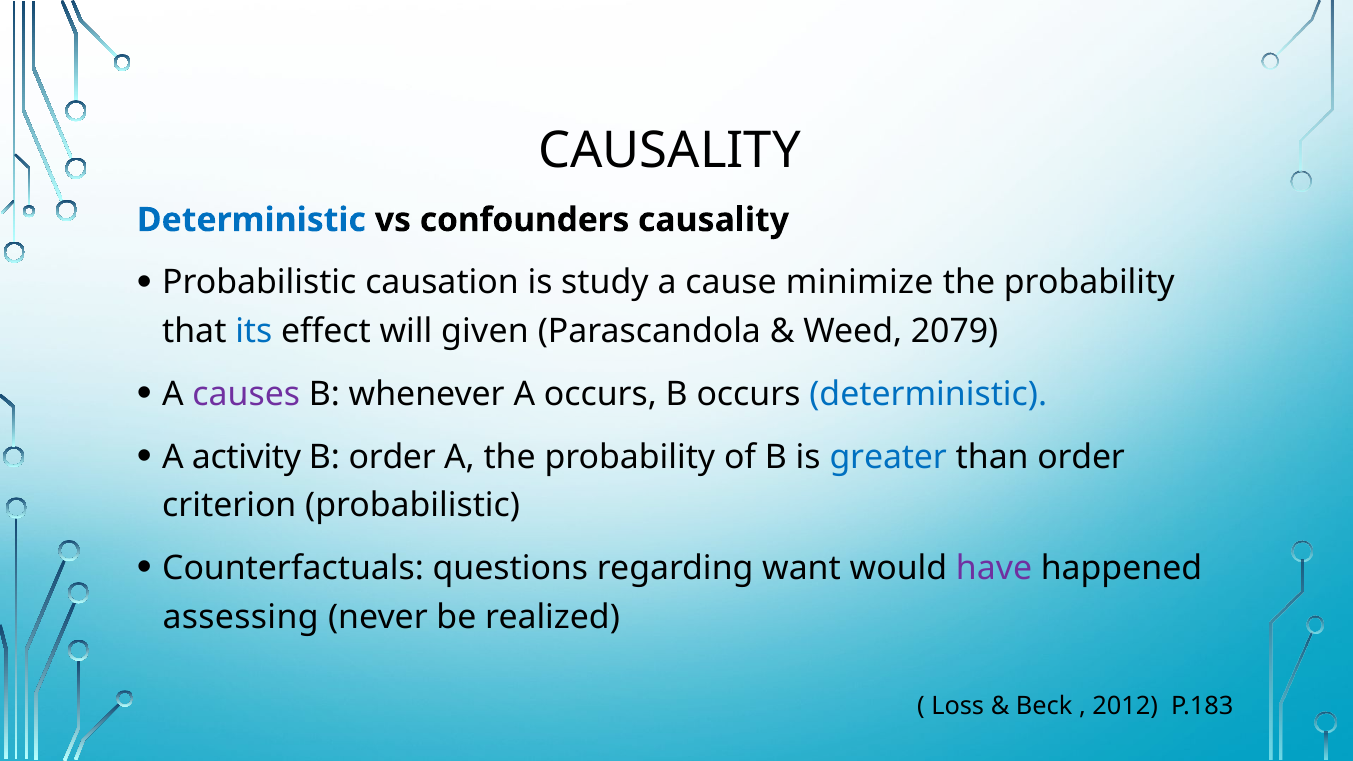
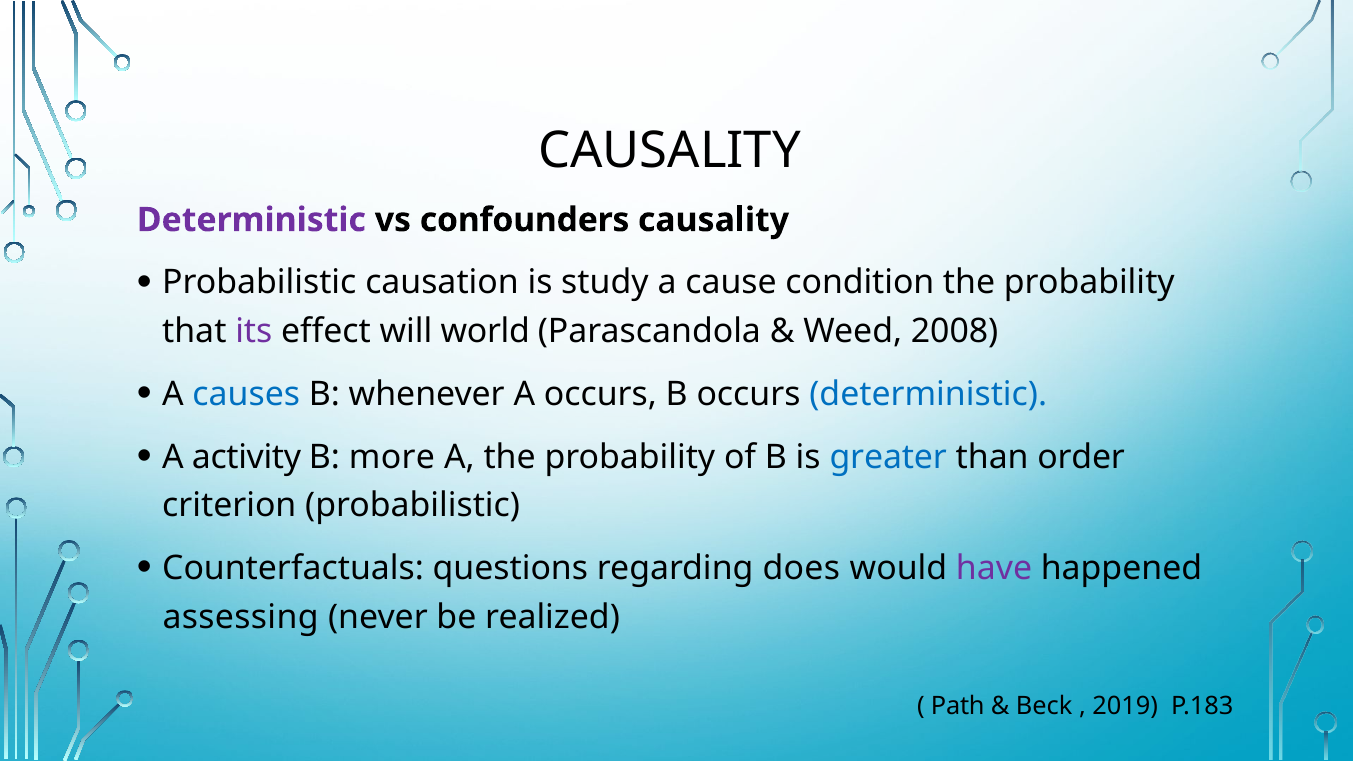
Deterministic at (251, 220) colour: blue -> purple
minimize: minimize -> condition
its colour: blue -> purple
given: given -> world
2079: 2079 -> 2008
causes colour: purple -> blue
B order: order -> more
want: want -> does
Loss: Loss -> Path
2012: 2012 -> 2019
